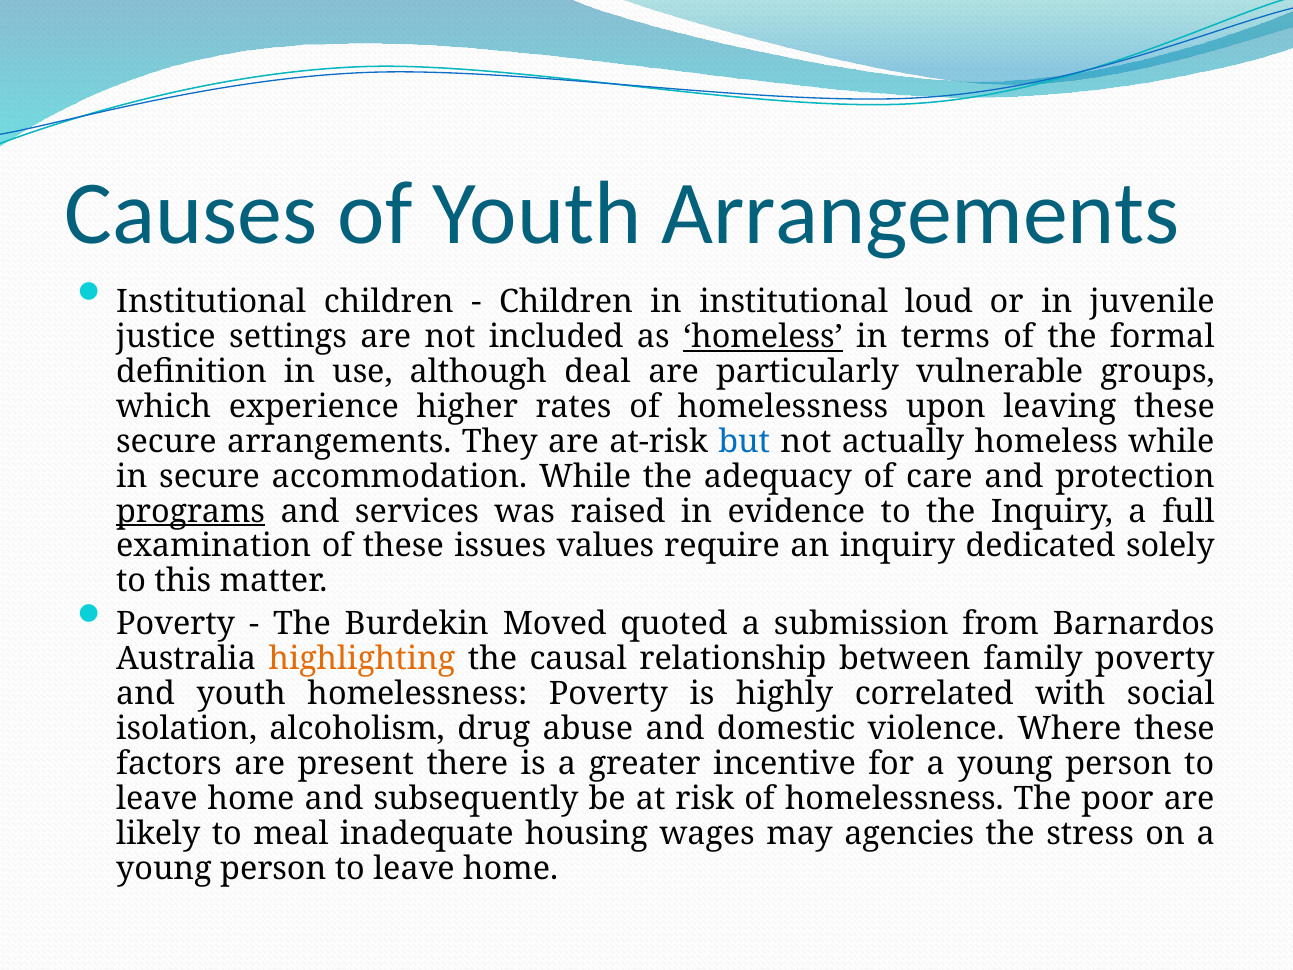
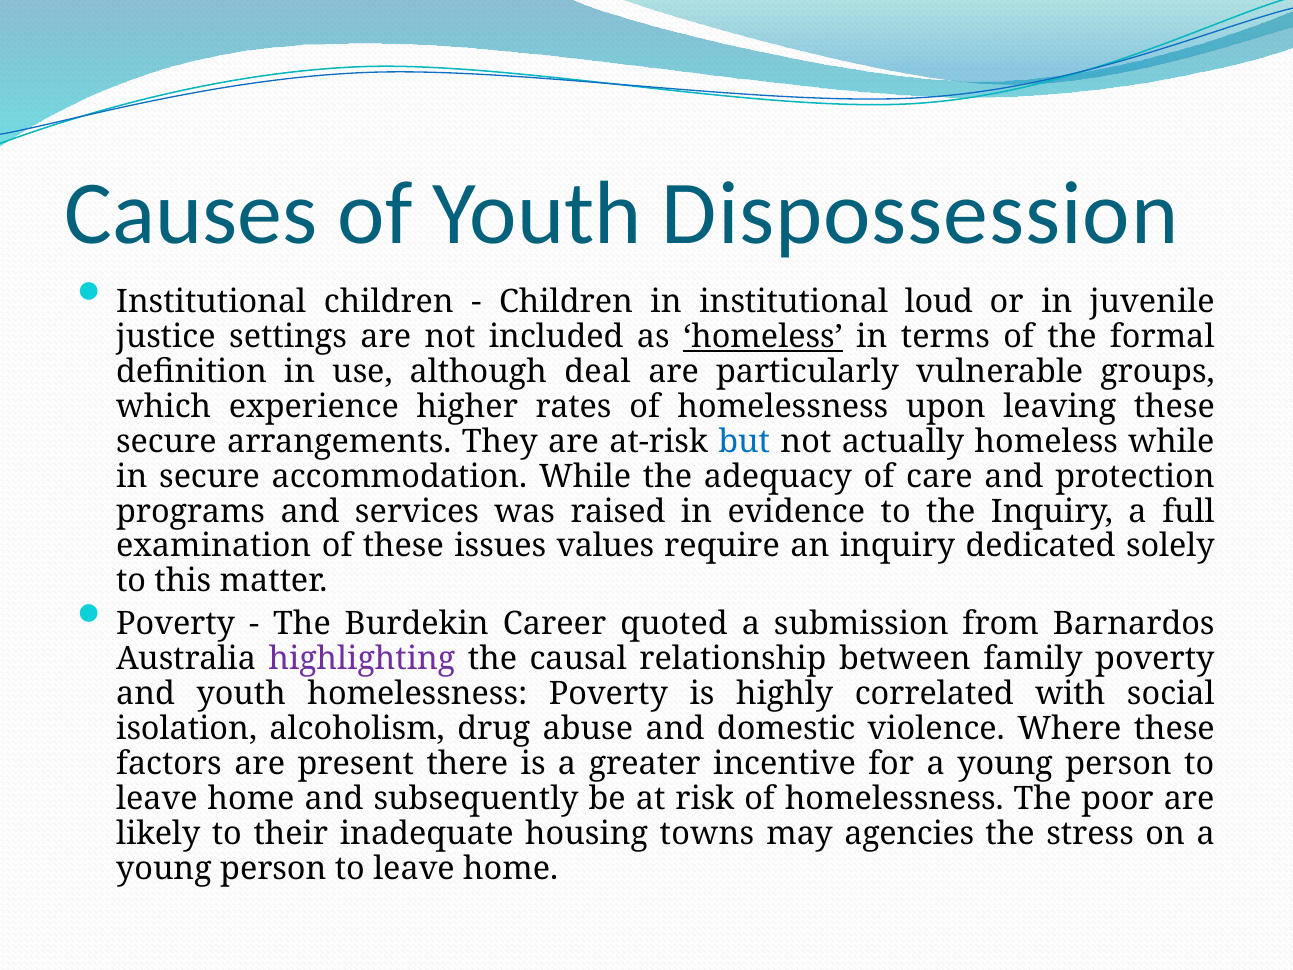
Youth Arrangements: Arrangements -> Dispossession
programs underline: present -> none
Moved: Moved -> Career
highlighting colour: orange -> purple
meal: meal -> their
wages: wages -> towns
